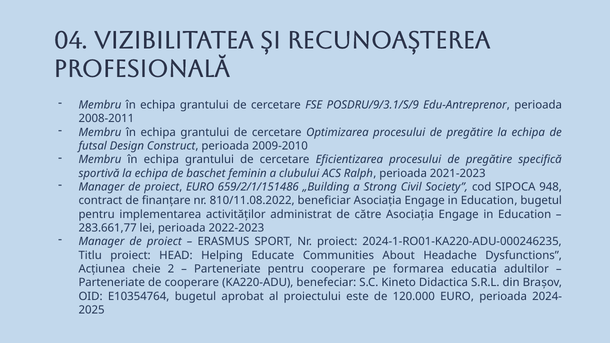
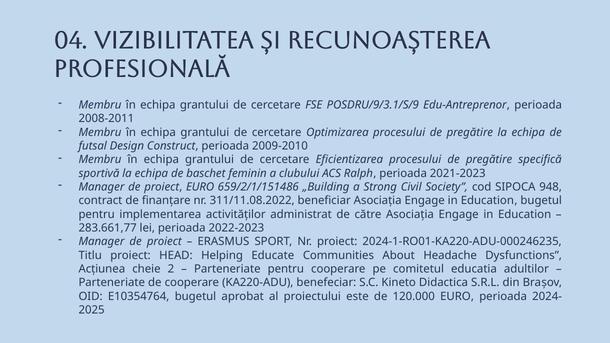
810/11.08.2022: 810/11.08.2022 -> 311/11.08.2022
formarea: formarea -> comitetul
